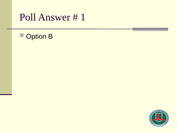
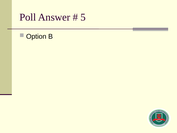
1: 1 -> 5
